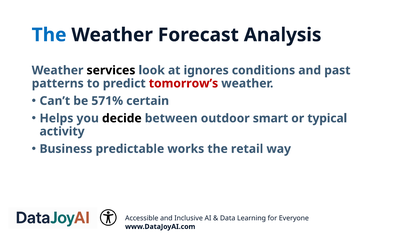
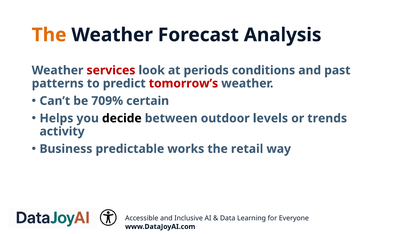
The at (49, 35) colour: blue -> orange
services colour: black -> red
ignores: ignores -> periods
571%: 571% -> 709%
smart: smart -> levels
typical: typical -> trends
